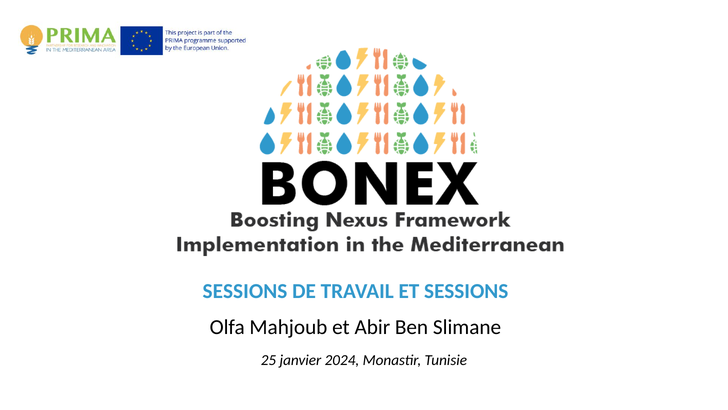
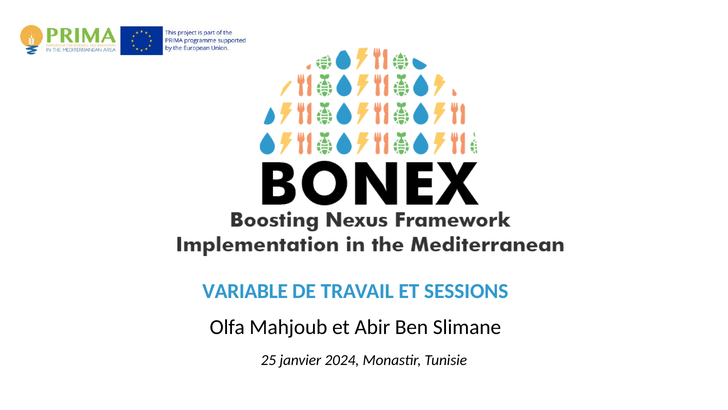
SESSIONS at (245, 291): SESSIONS -> VARIABLE
